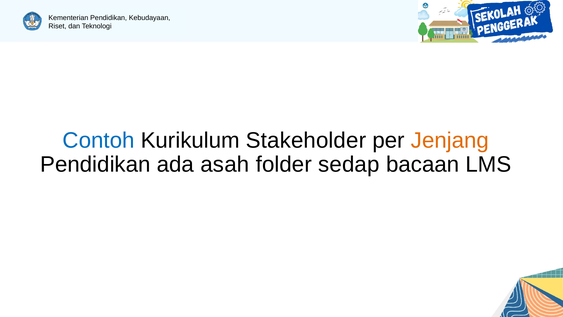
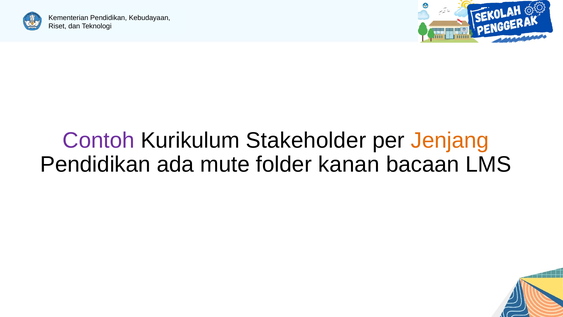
Contoh colour: blue -> purple
asah: asah -> mute
sedap: sedap -> kanan
